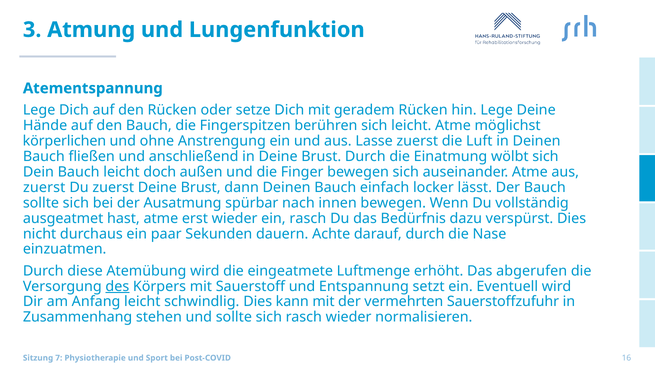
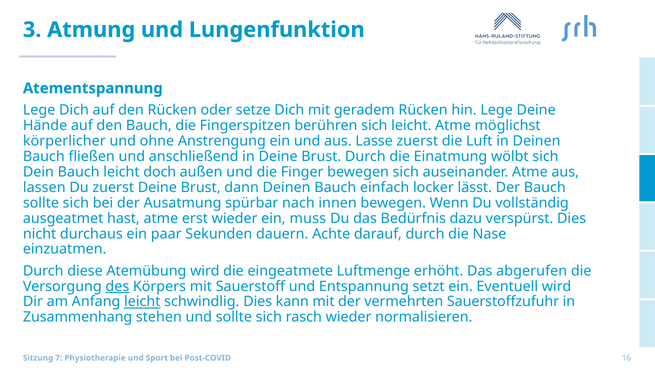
körperlichen: körperlichen -> körperlicher
zuerst at (44, 188): zuerst -> lassen
ein rasch: rasch -> muss
leicht at (142, 302) underline: none -> present
